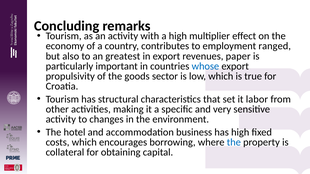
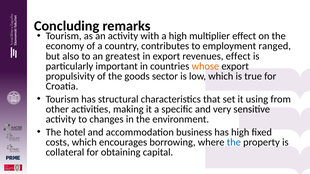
revenues paper: paper -> effect
whose colour: blue -> orange
labor: labor -> using
